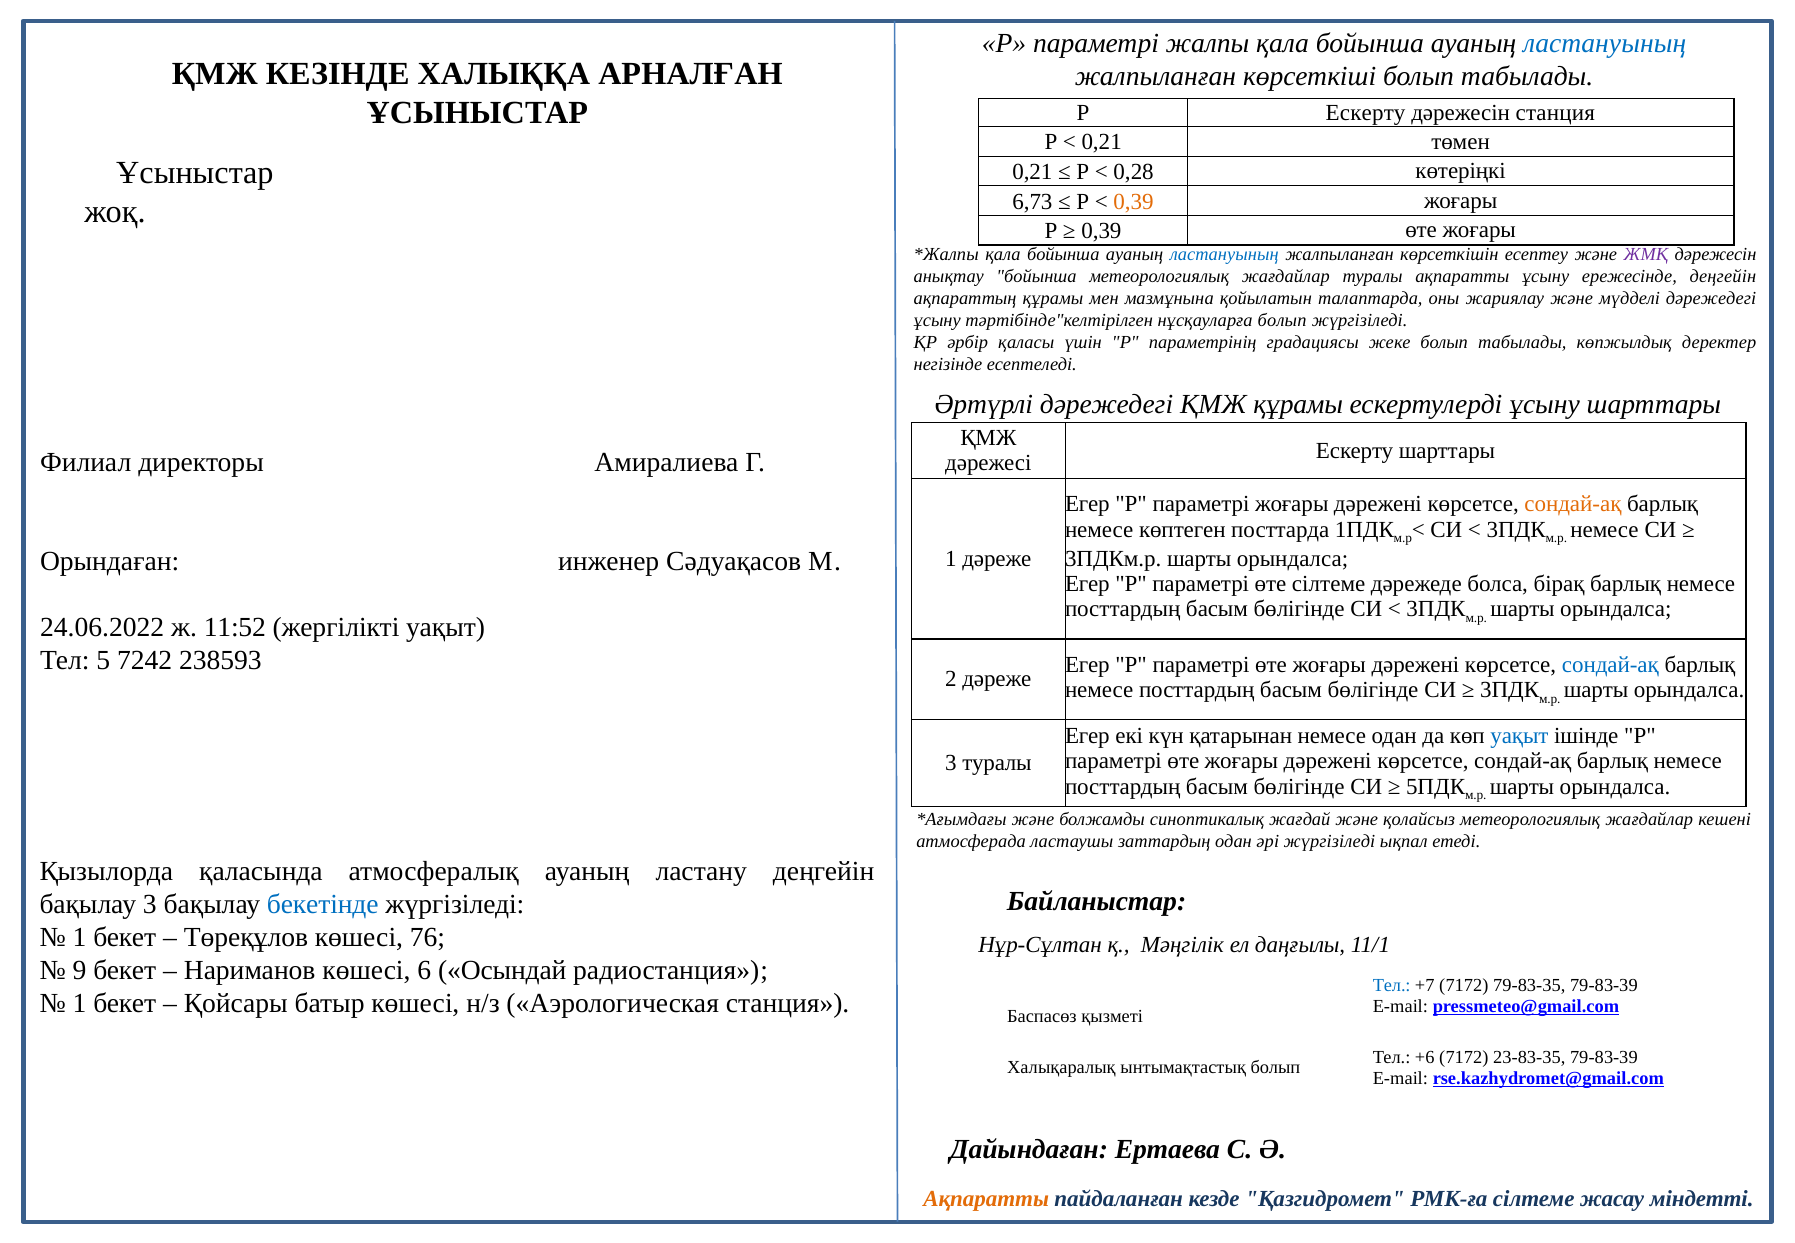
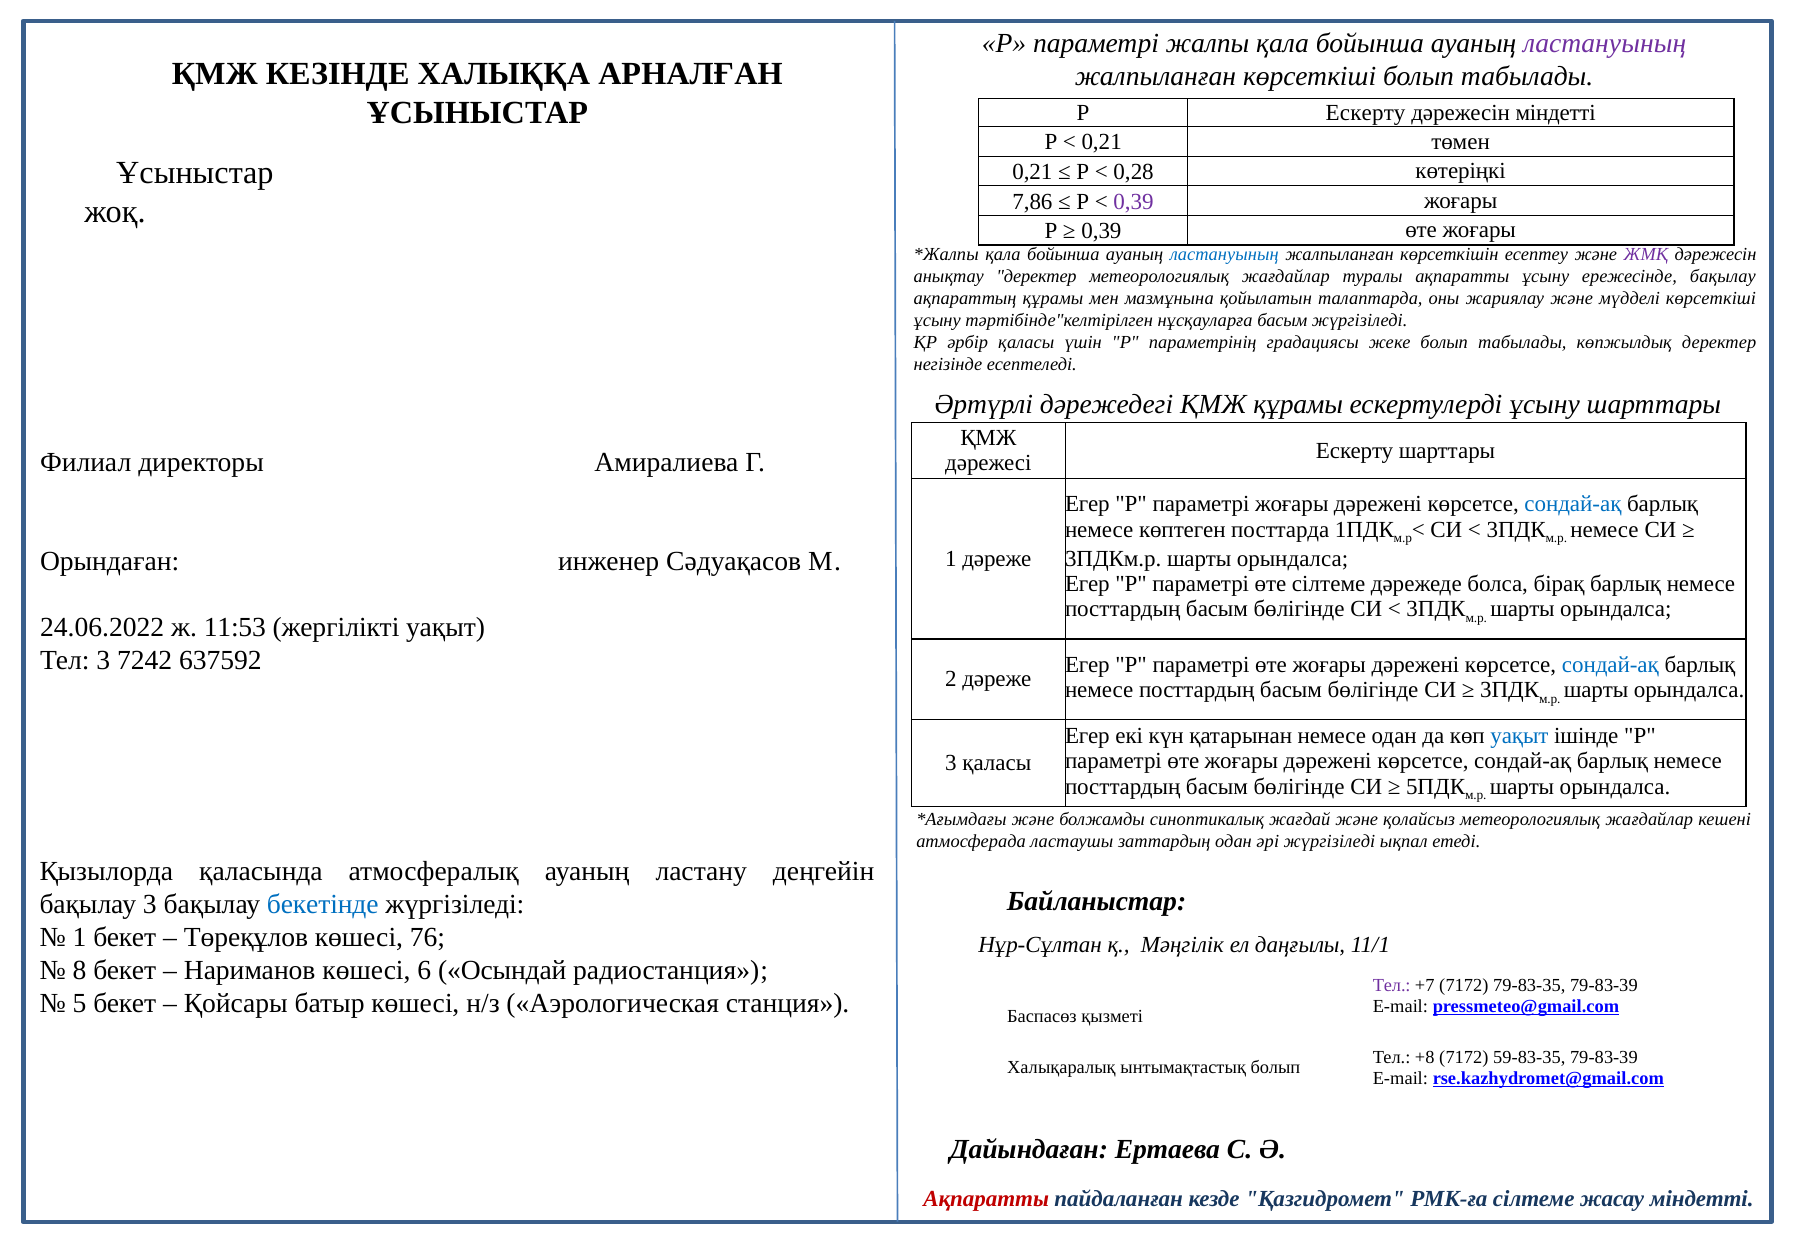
ластануының at (1605, 43) colour: blue -> purple
дәрежесін станция: станция -> міндетті
6,73: 6,73 -> 7,86
0,39 at (1134, 202) colour: orange -> purple
анықтау бойынша: бойынша -> деректер
ережесінде деңгейін: деңгейін -> бақылау
мүдделі дәрежедегі: дәрежедегі -> көрсеткіші
нұсқауларға болып: болып -> басым
сондай-ақ at (1573, 504) colour: orange -> blue
11:52: 11:52 -> 11:53
Тел 5: 5 -> 3
238593: 238593 -> 637592
3 туралы: туралы -> қаласы
9: 9 -> 8
Тел at (1392, 986) colour: blue -> purple
1 at (80, 1003): 1 -> 5
+6: +6 -> +8
23-83-35: 23-83-35 -> 59-83-35
Ақпаратты at (986, 1199) colour: orange -> red
